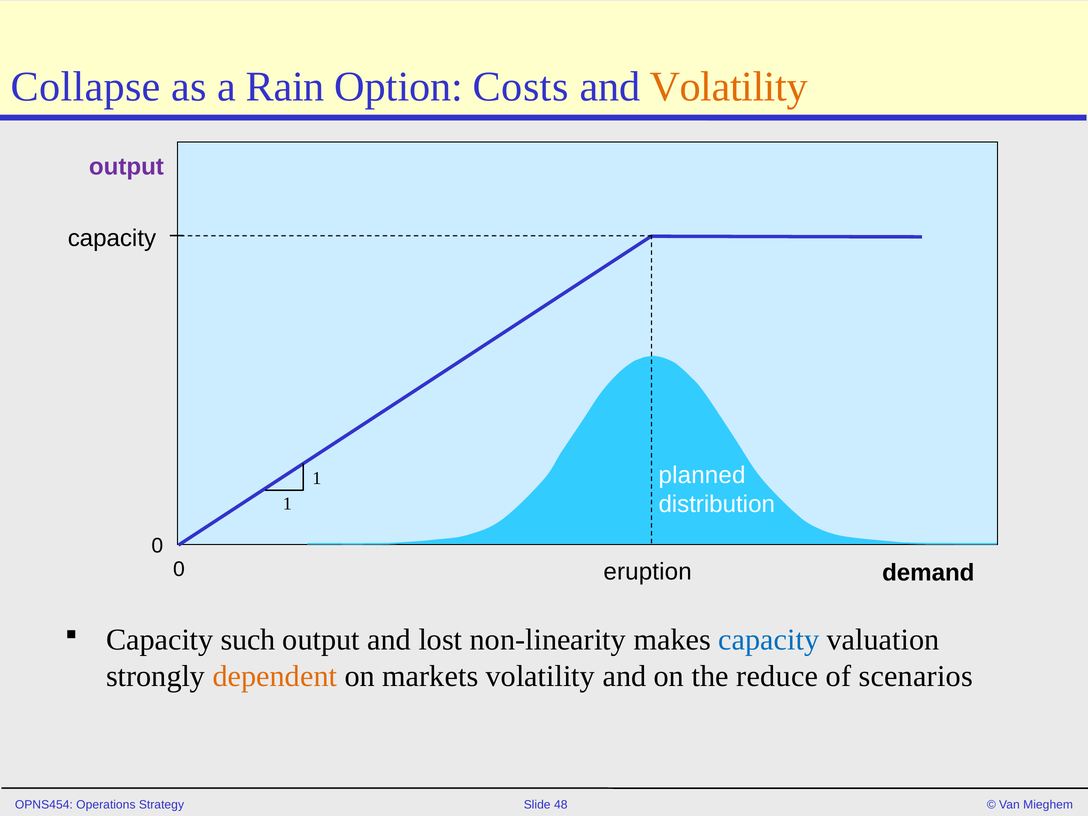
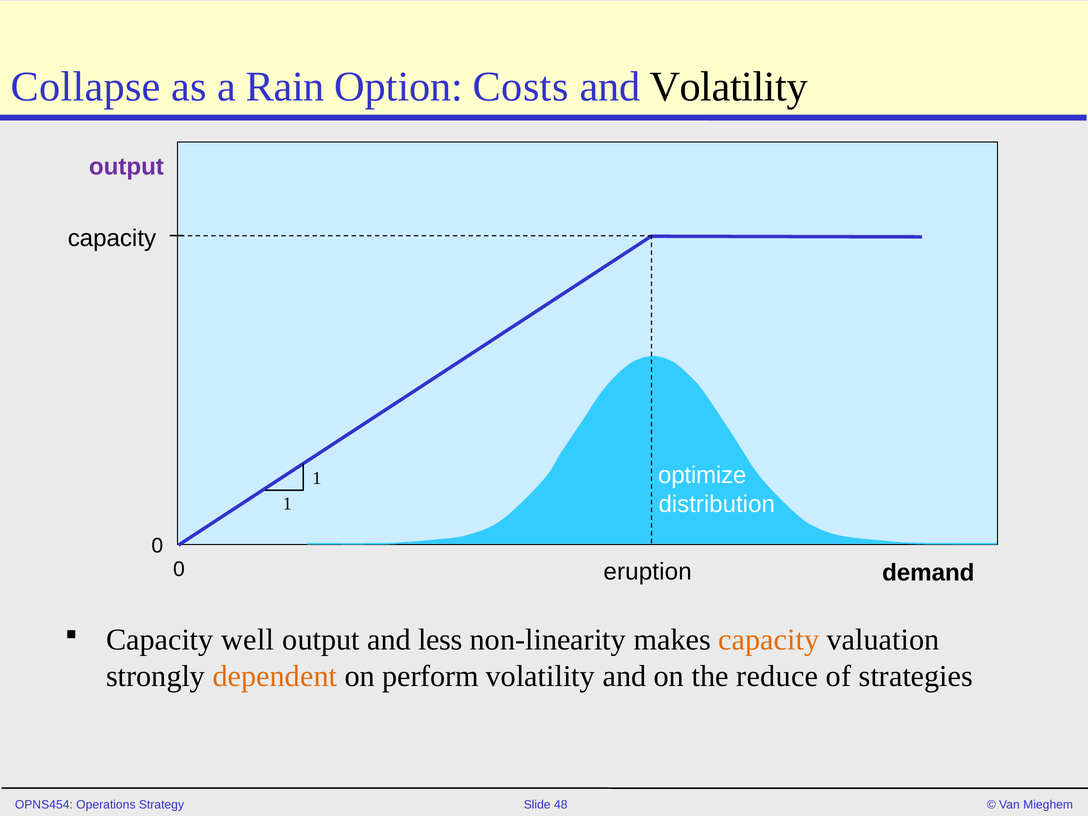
Volatility at (729, 87) colour: orange -> black
planned: planned -> optimize
such: such -> well
lost: lost -> less
capacity at (769, 640) colour: blue -> orange
markets: markets -> perform
scenarios: scenarios -> strategies
